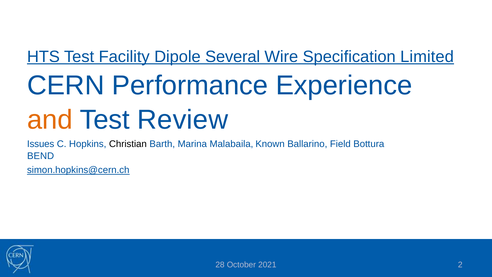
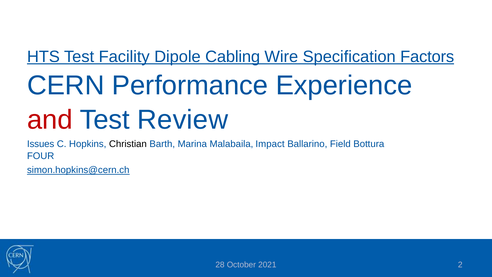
Several: Several -> Cabling
Limited: Limited -> Factors
and colour: orange -> red
Known: Known -> Impact
BEND: BEND -> FOUR
